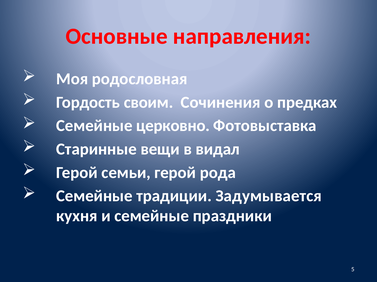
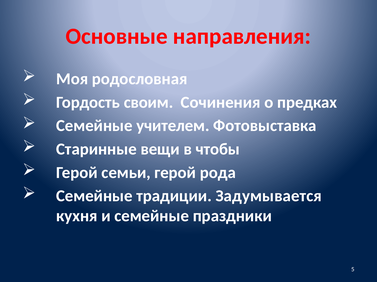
церковно: церковно -> учителем
видал: видал -> чтобы
